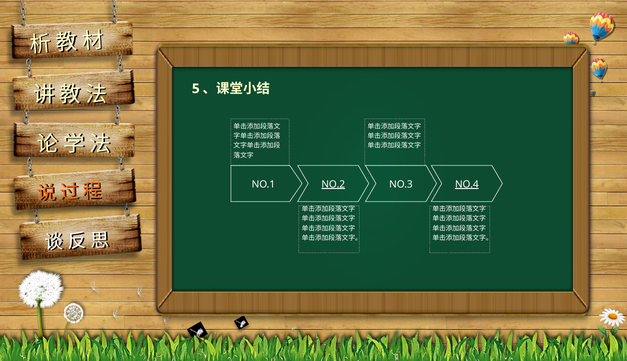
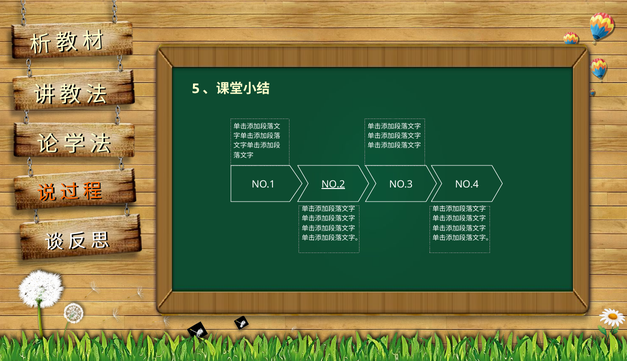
NO.4 underline: present -> none
